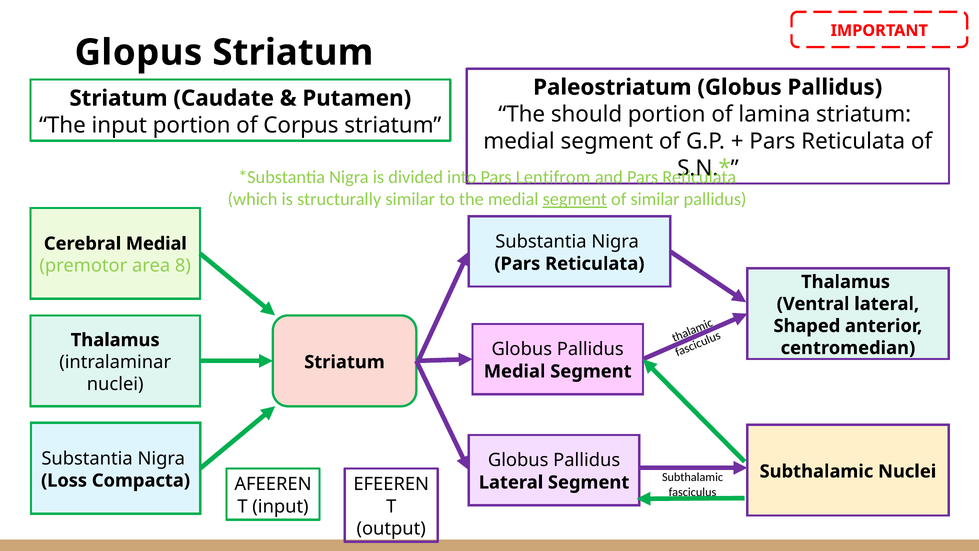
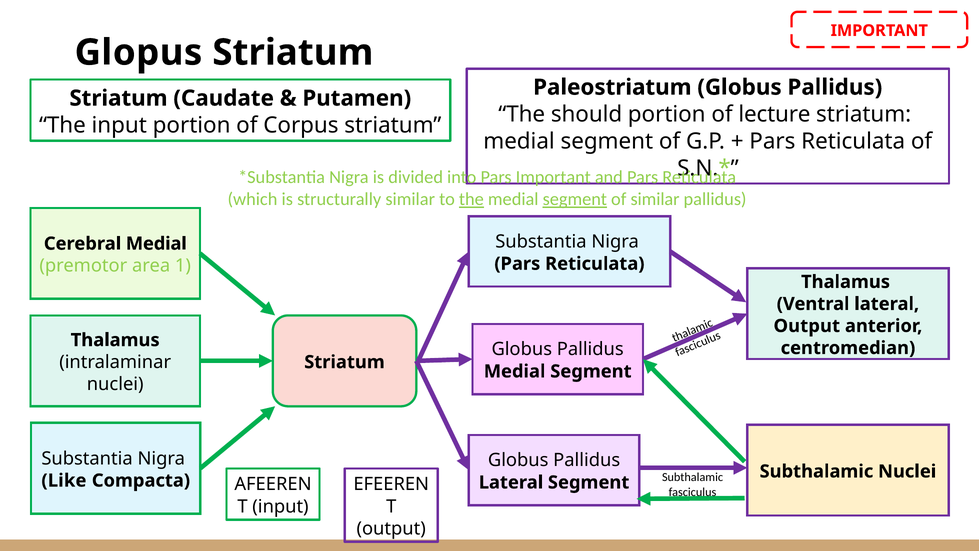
lamina: lamina -> lecture
Pars Lentifrom: Lentifrom -> Important
the at (471, 199) underline: none -> present
8: 8 -> 1
Shaped at (807, 326): Shaped -> Output
Loss: Loss -> Like
